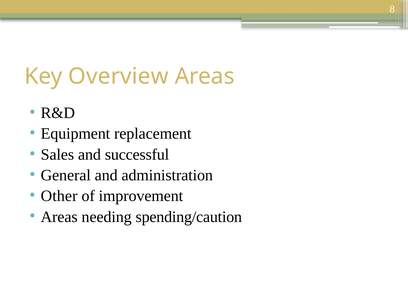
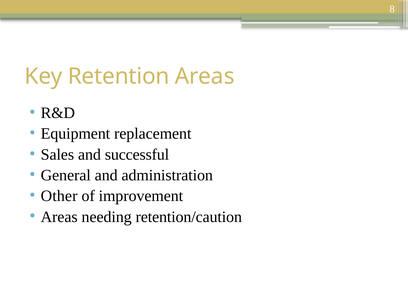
Overview: Overview -> Retention
spending/caution: spending/caution -> retention/caution
